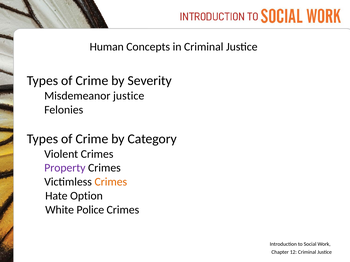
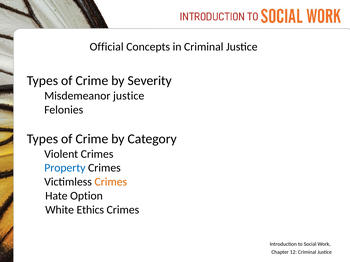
Human: Human -> Official
Property colour: purple -> blue
Police: Police -> Ethics
